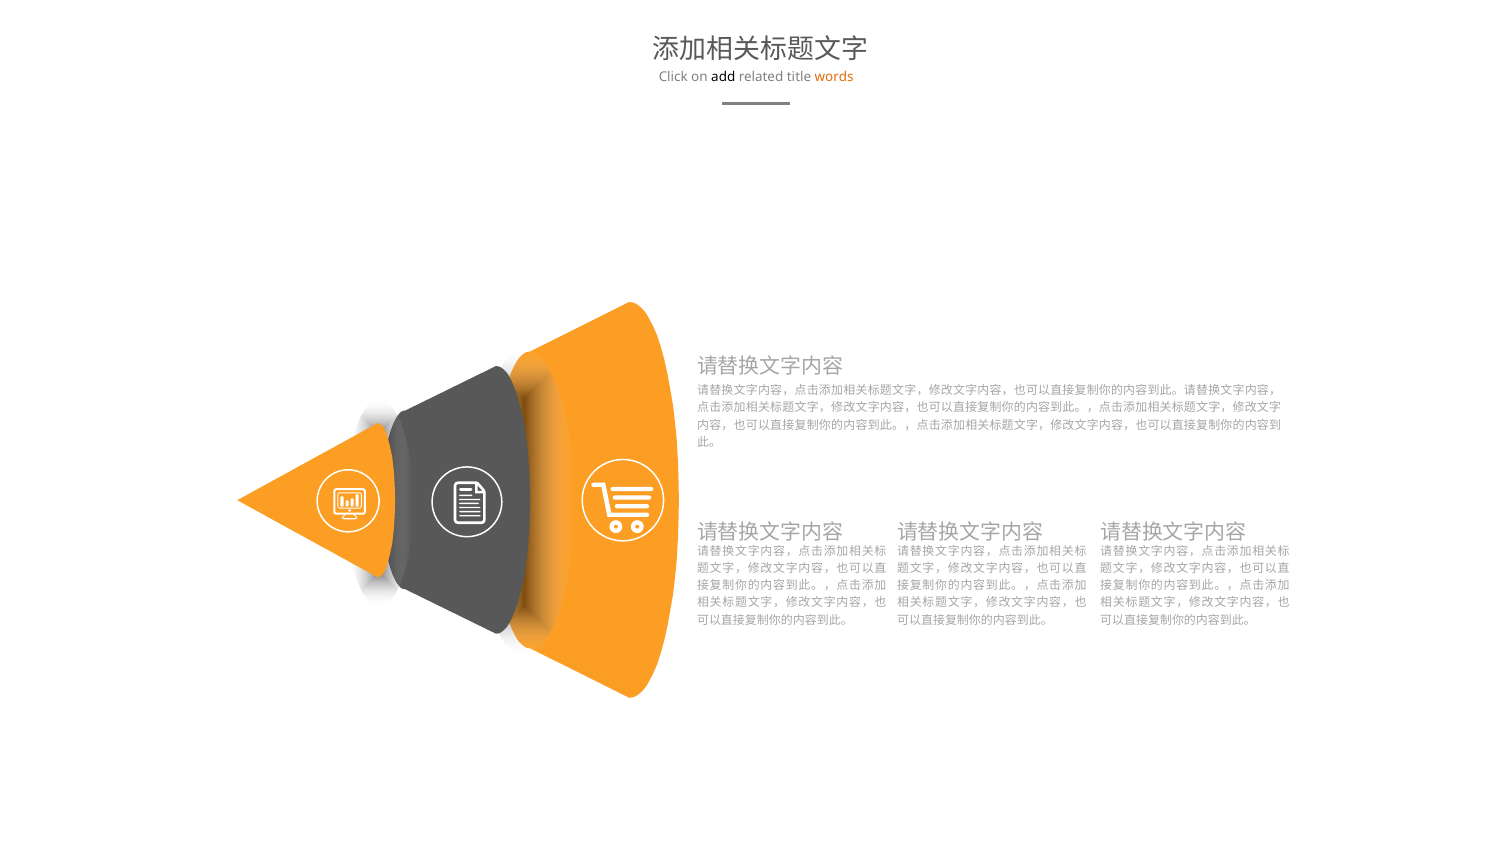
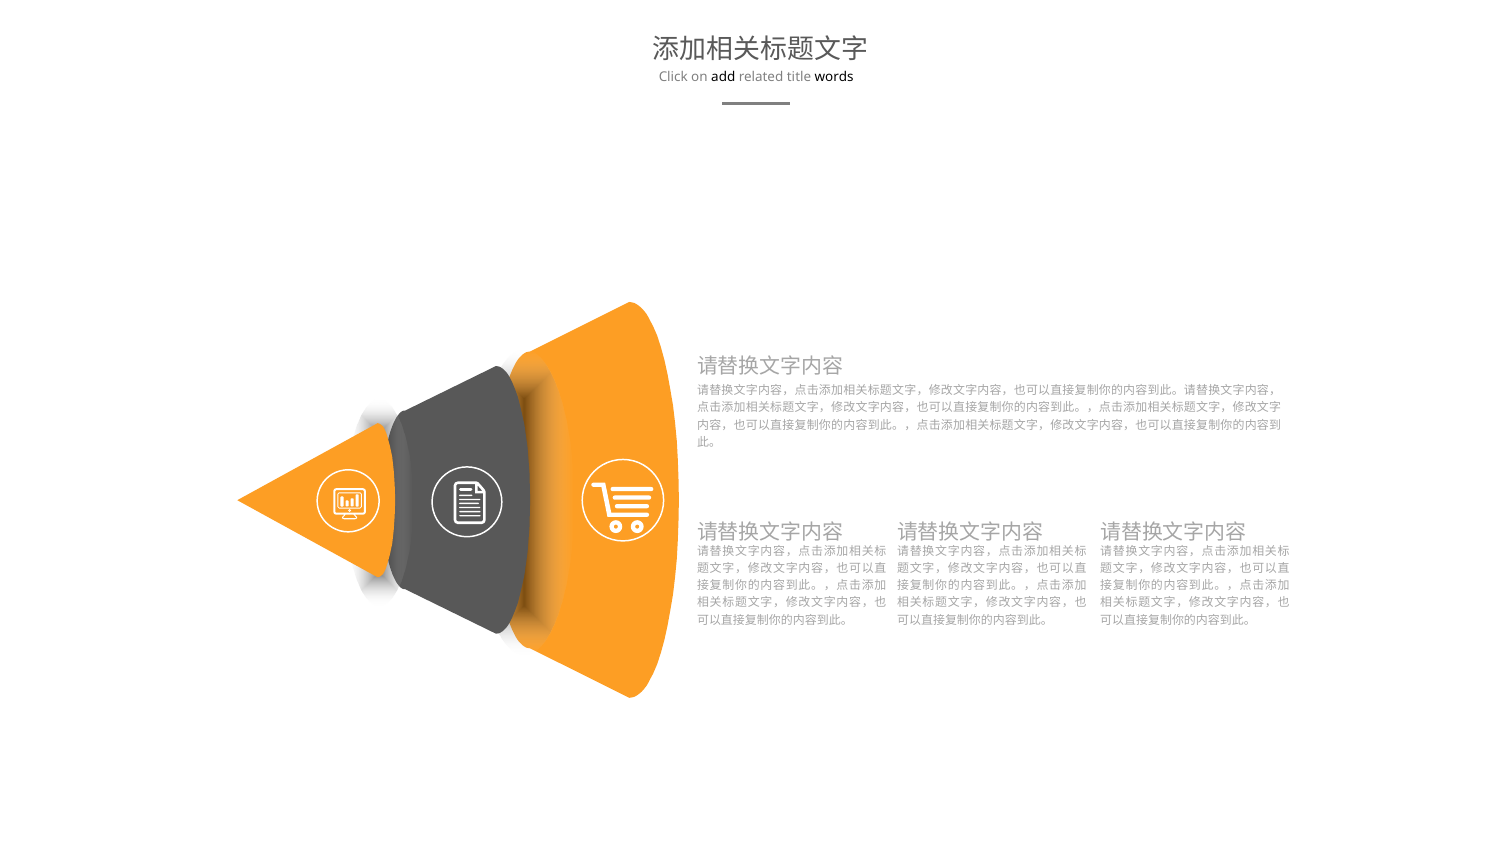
words colour: orange -> black
